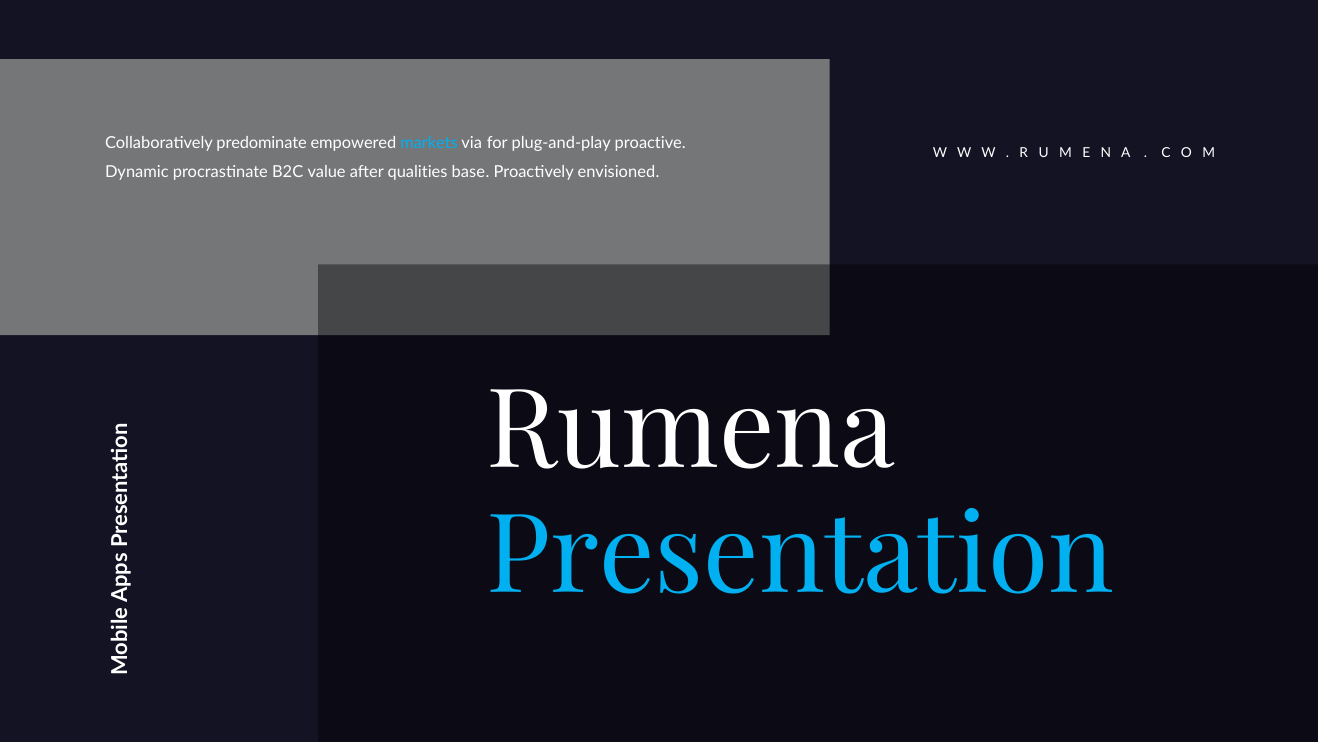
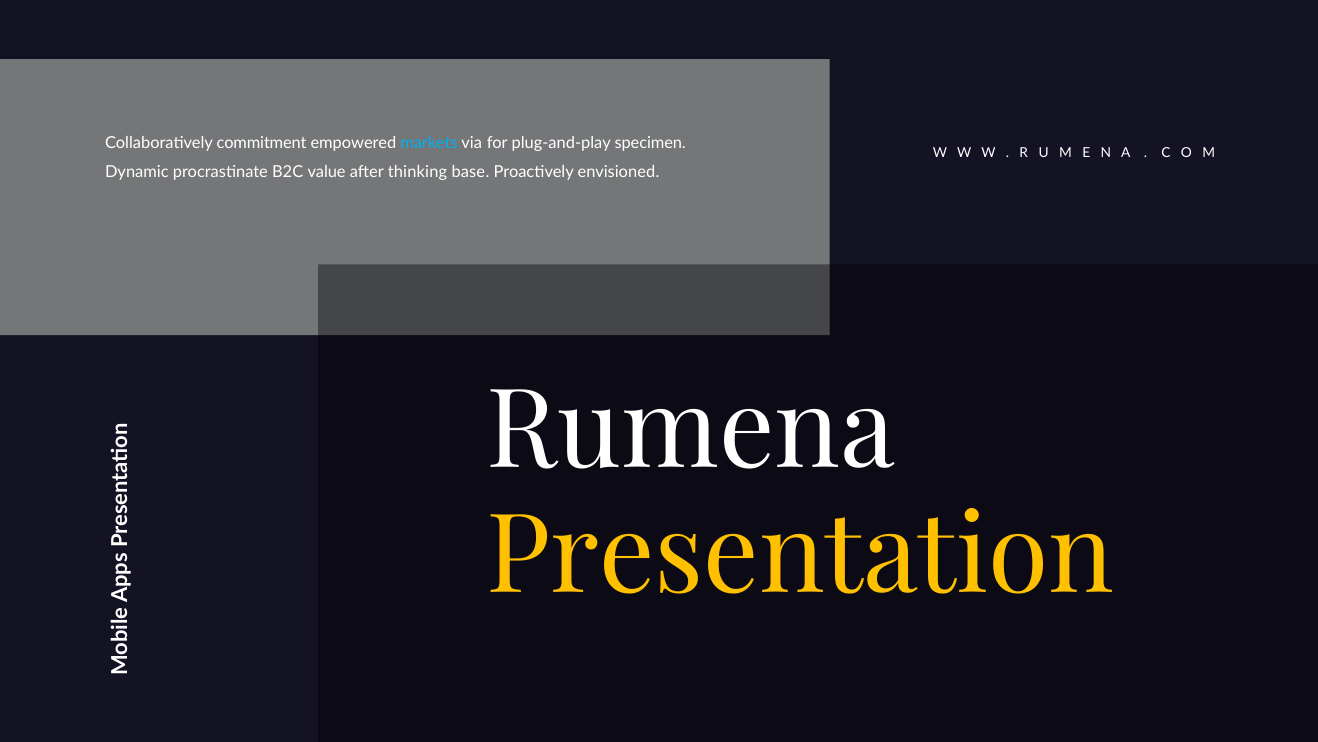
predominate: predominate -> commitment
proactive: proactive -> specimen
qualities: qualities -> thinking
Presentation colour: light blue -> yellow
